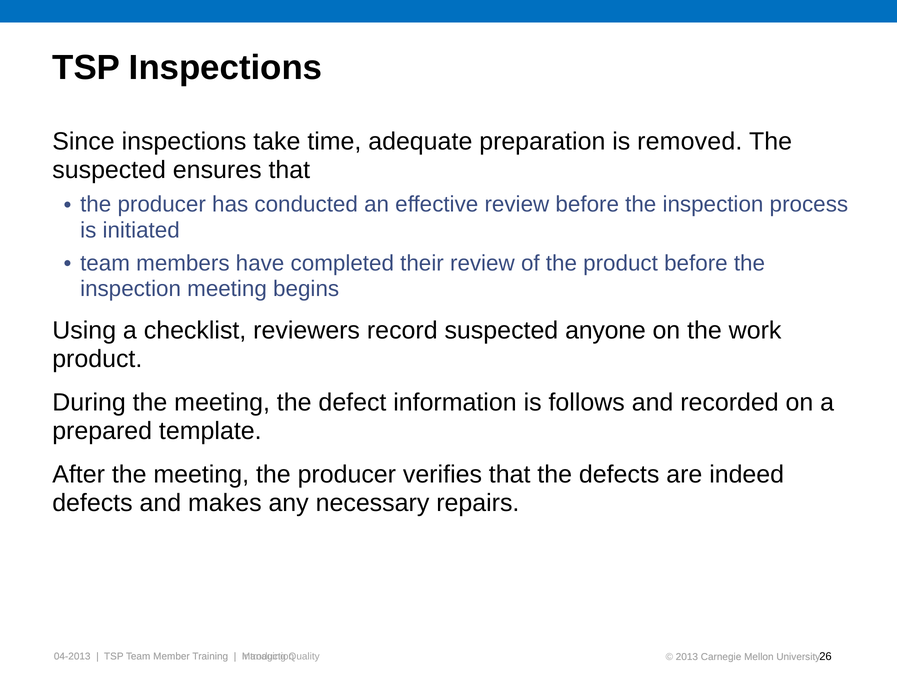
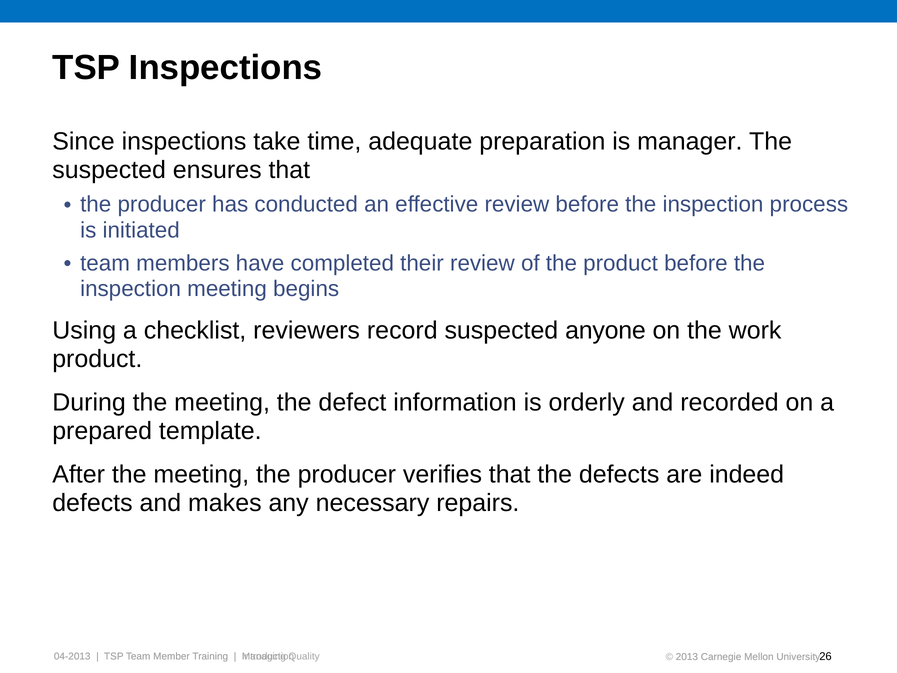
removed: removed -> manager
follows: follows -> orderly
